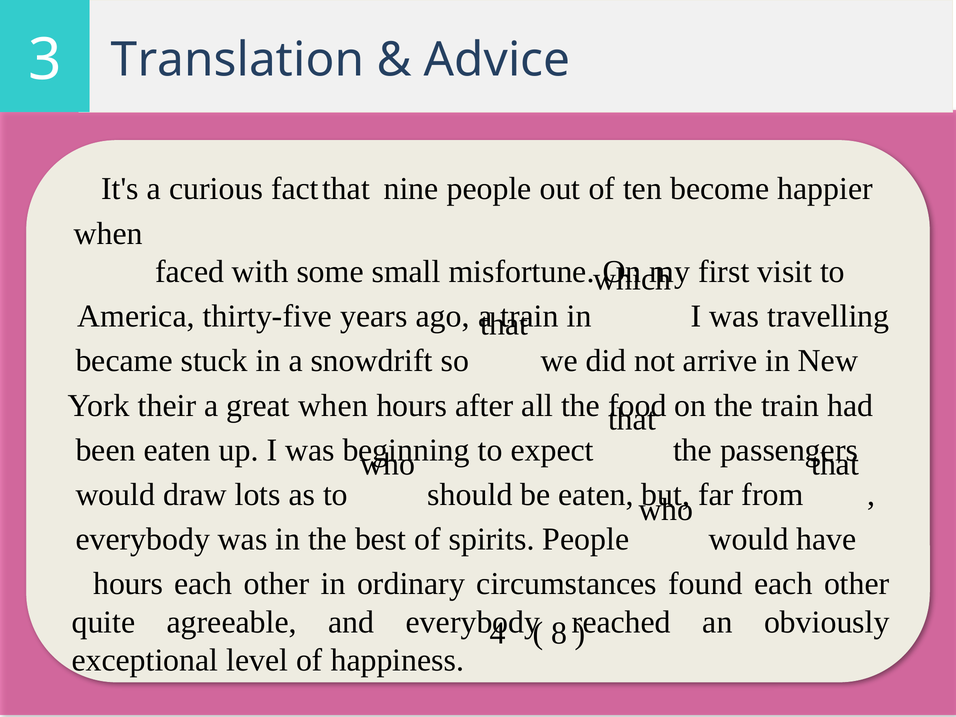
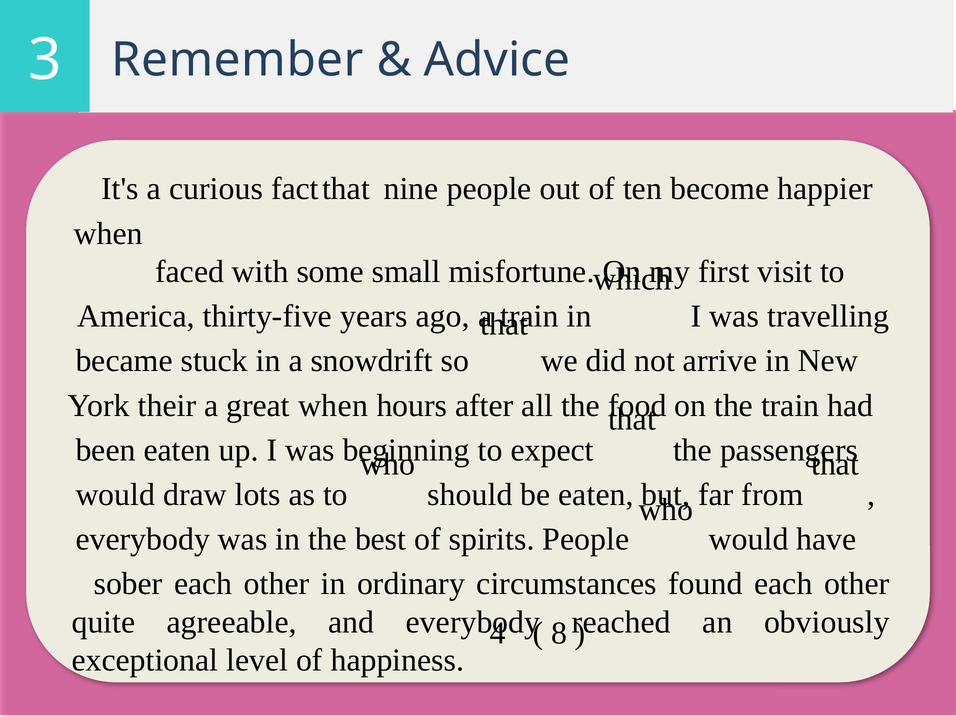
Translation: Translation -> Remember
hours at (128, 584): hours -> sober
